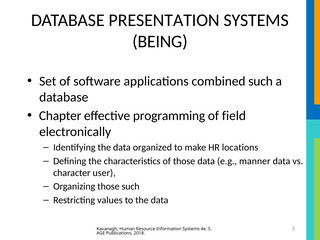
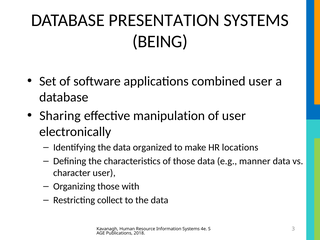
combined such: such -> user
Chapter: Chapter -> Sharing
programming: programming -> manipulation
of field: field -> user
those such: such -> with
values: values -> collect
